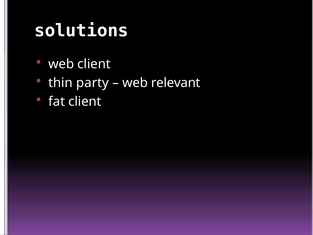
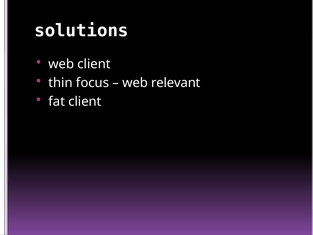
party: party -> focus
